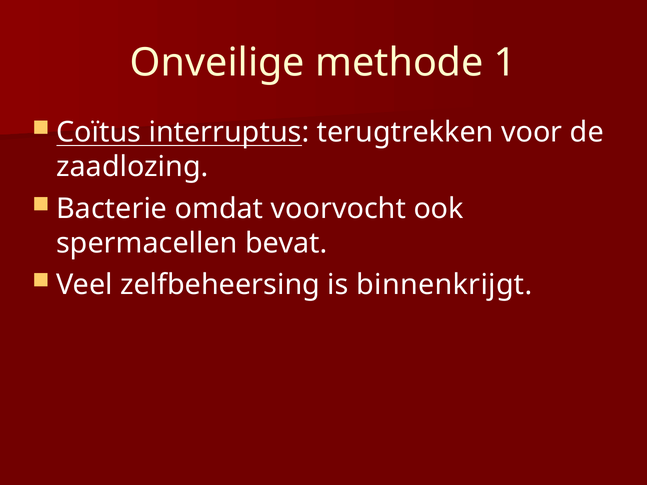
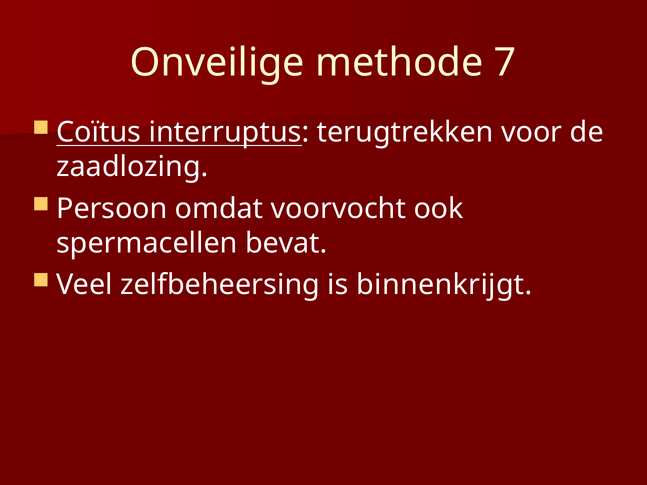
1: 1 -> 7
Bacterie: Bacterie -> Persoon
